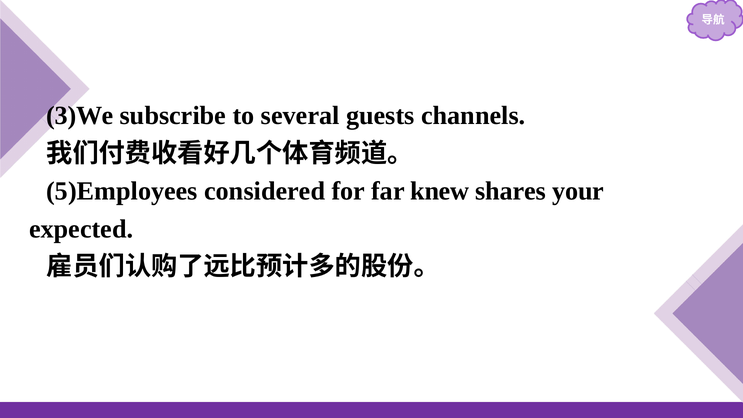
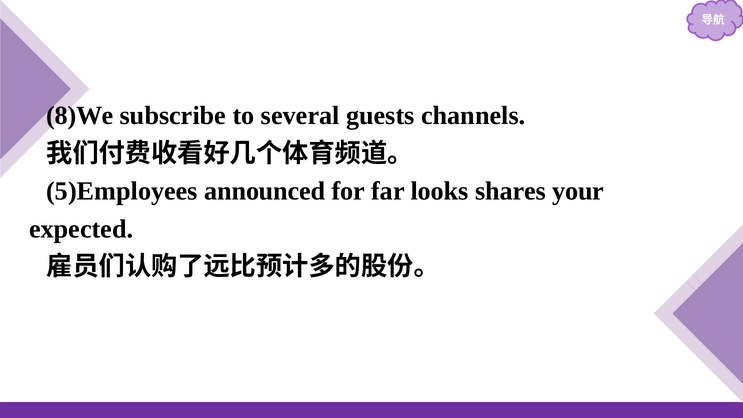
3)We: 3)We -> 8)We
considered: considered -> announced
knew: knew -> looks
